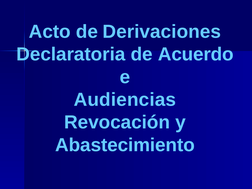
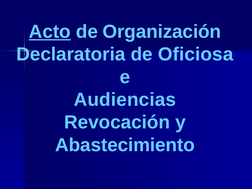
Acto underline: none -> present
Derivaciones: Derivaciones -> Organización
Acuerdo: Acuerdo -> Oficiosa
